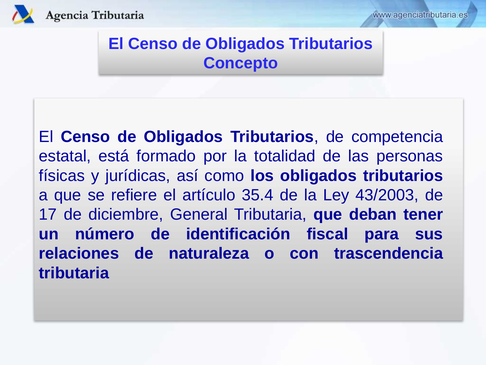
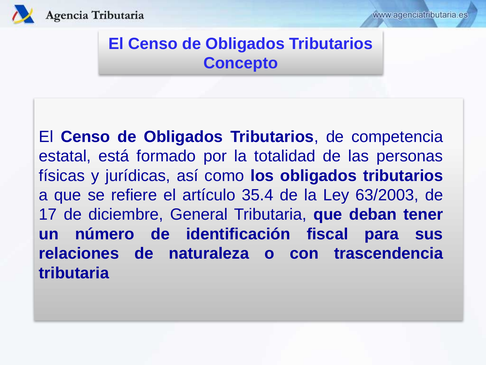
43/2003: 43/2003 -> 63/2003
